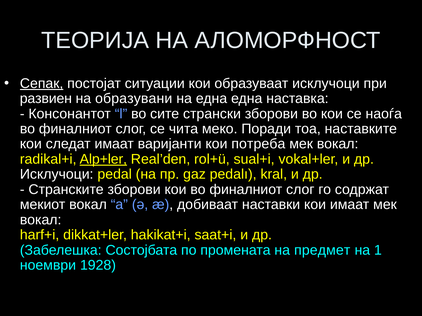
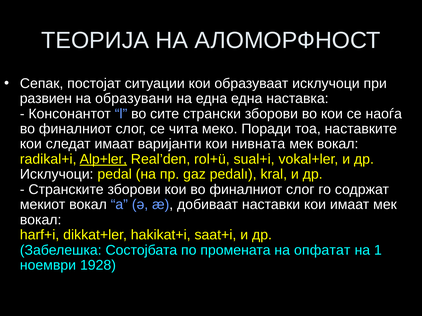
Сепак underline: present -> none
потреба: потреба -> нивната
предмет: предмет -> опфатат
